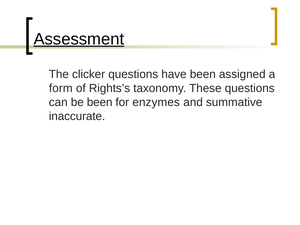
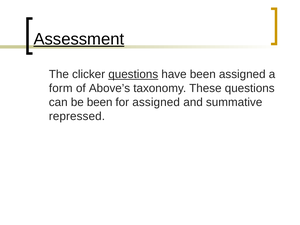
questions at (133, 74) underline: none -> present
Rights’s: Rights’s -> Above’s
for enzymes: enzymes -> assigned
inaccurate: inaccurate -> repressed
